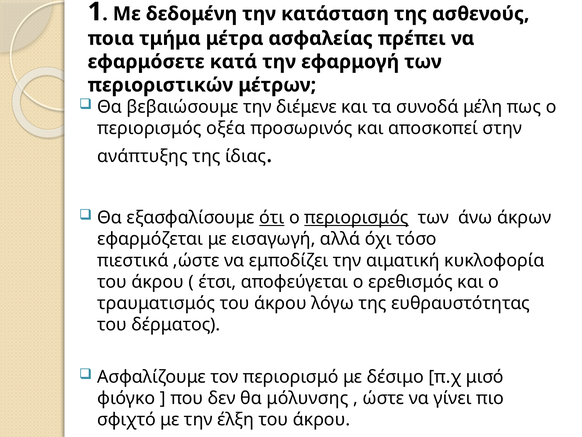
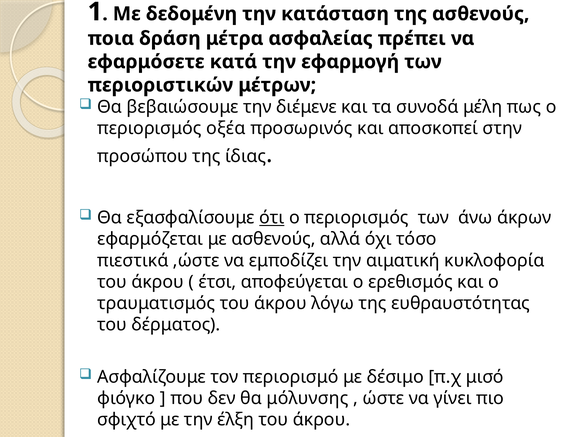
τμήμα: τμήμα -> δράση
ανάπτυξης: ανάπτυξης -> προσώπου
περιορισμός at (356, 218) underline: present -> none
με εισαγωγή: εισαγωγή -> ασθενούς
